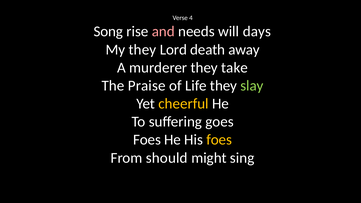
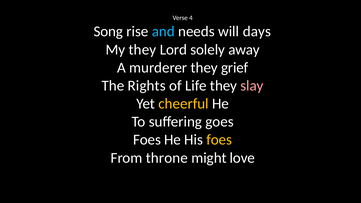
and colour: pink -> light blue
death: death -> solely
take: take -> grief
Praise: Praise -> Rights
slay colour: light green -> pink
should: should -> throne
sing: sing -> love
